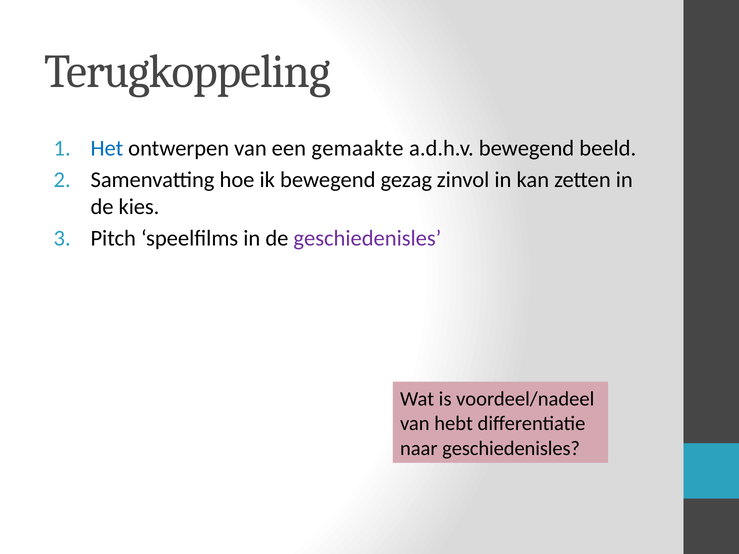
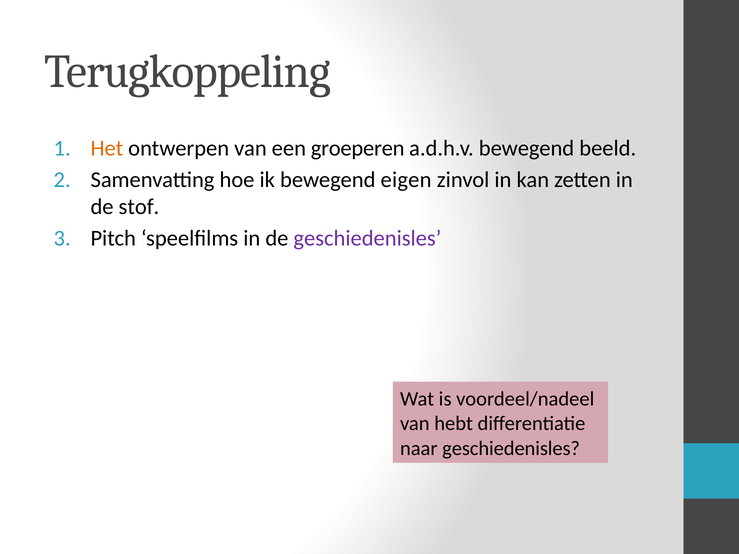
Het colour: blue -> orange
gemaakte: gemaakte -> groeperen
gezag: gezag -> eigen
kies: kies -> stof
